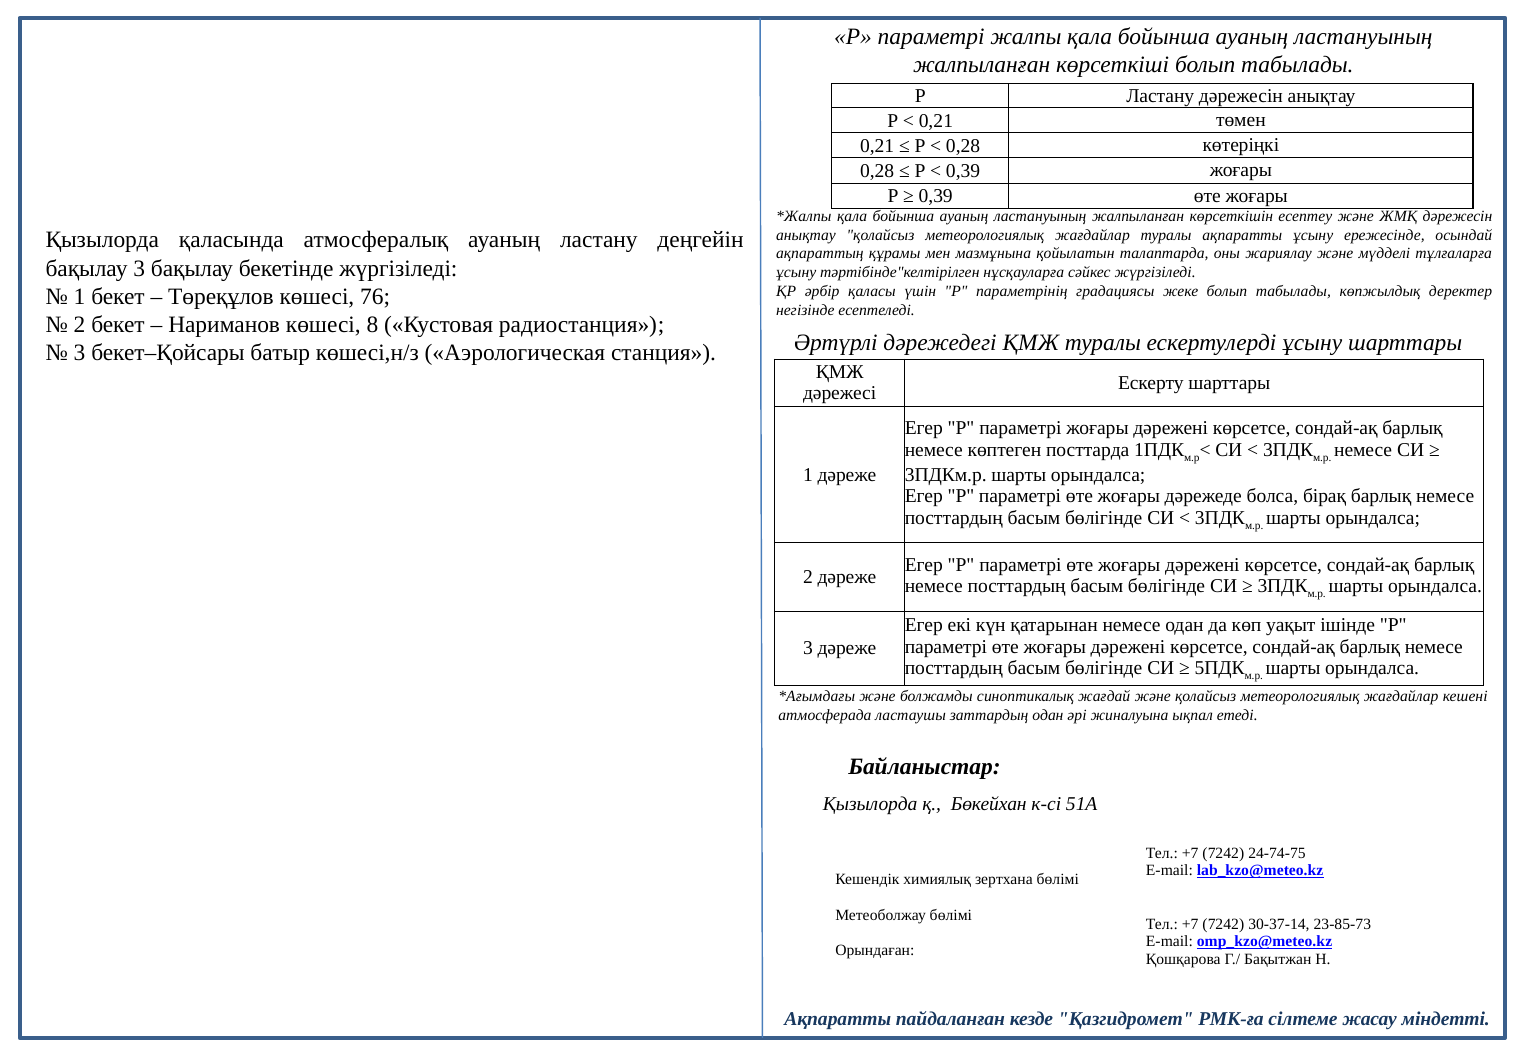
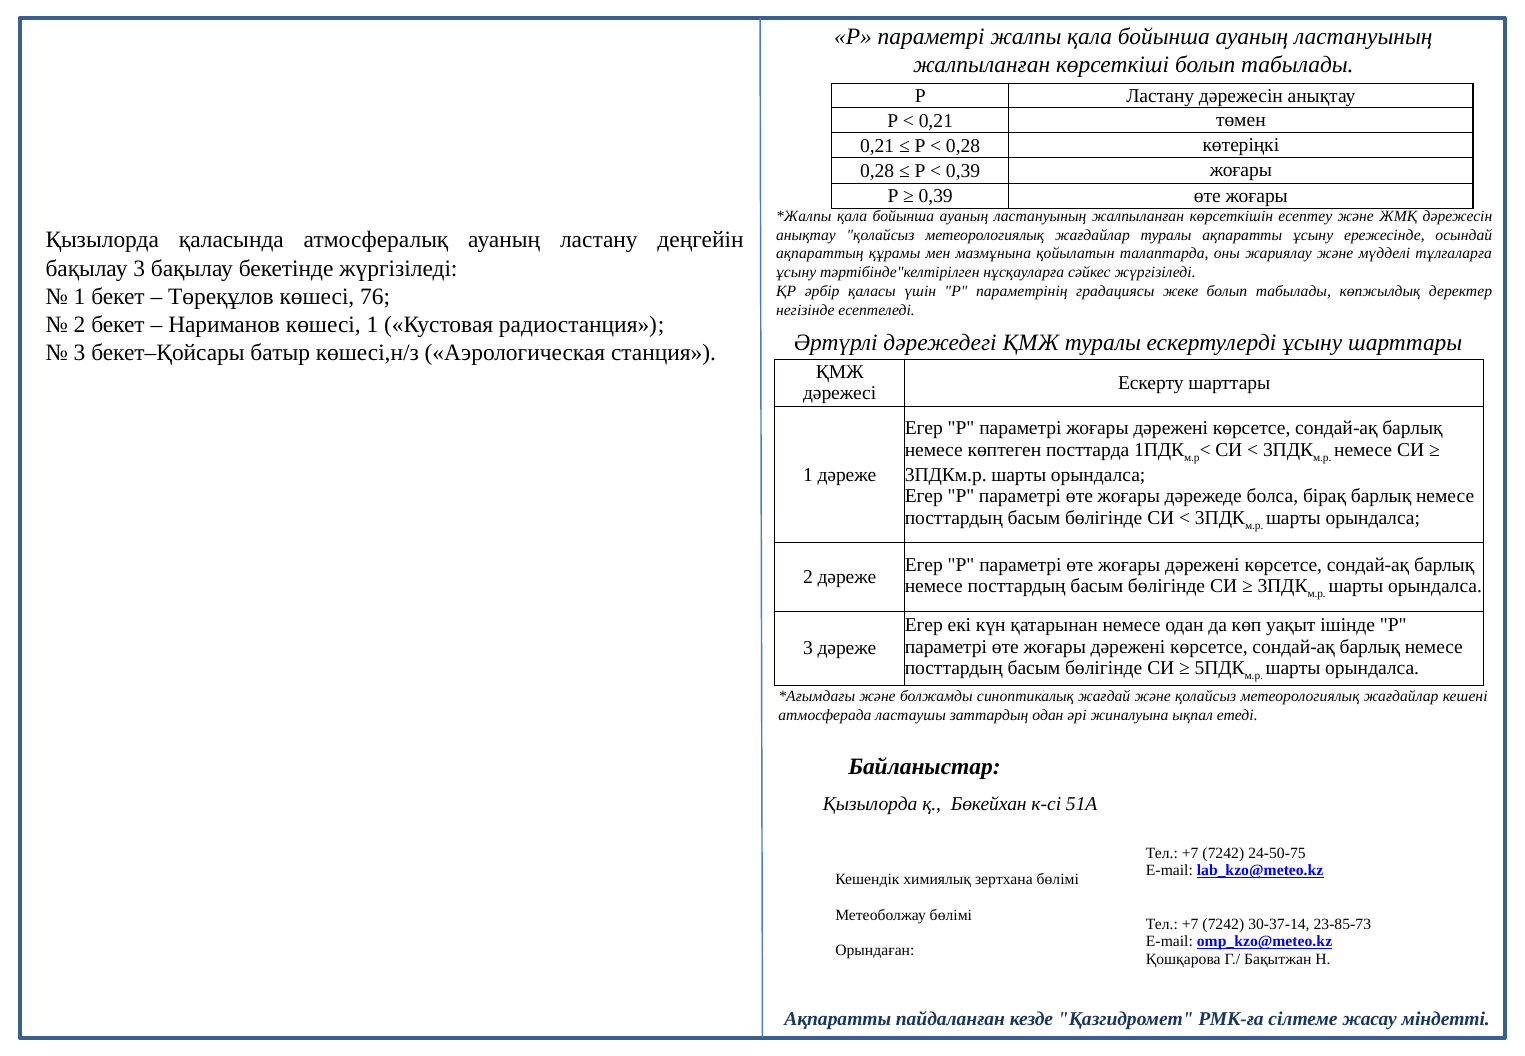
көшесі 8: 8 -> 1
24-74-75: 24-74-75 -> 24-50-75
